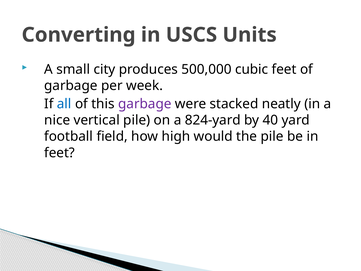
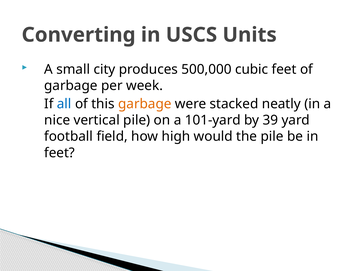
garbage at (145, 104) colour: purple -> orange
824-yard: 824-yard -> 101-yard
40: 40 -> 39
